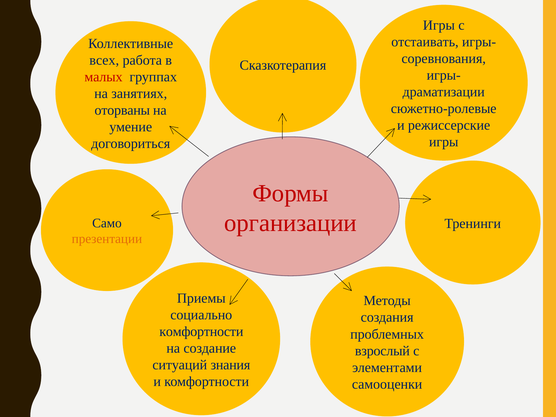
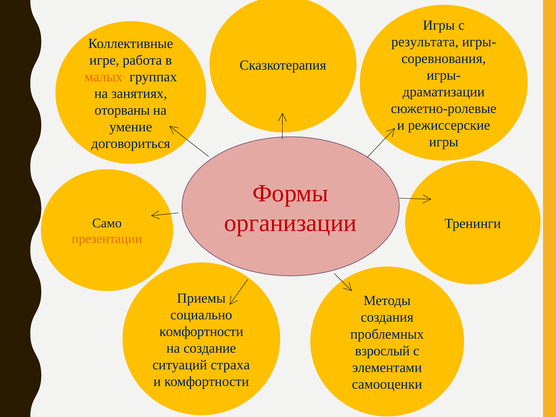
отстаивать: отстаивать -> результата
всех: всех -> игре
малых colour: red -> orange
знания: знания -> страха
